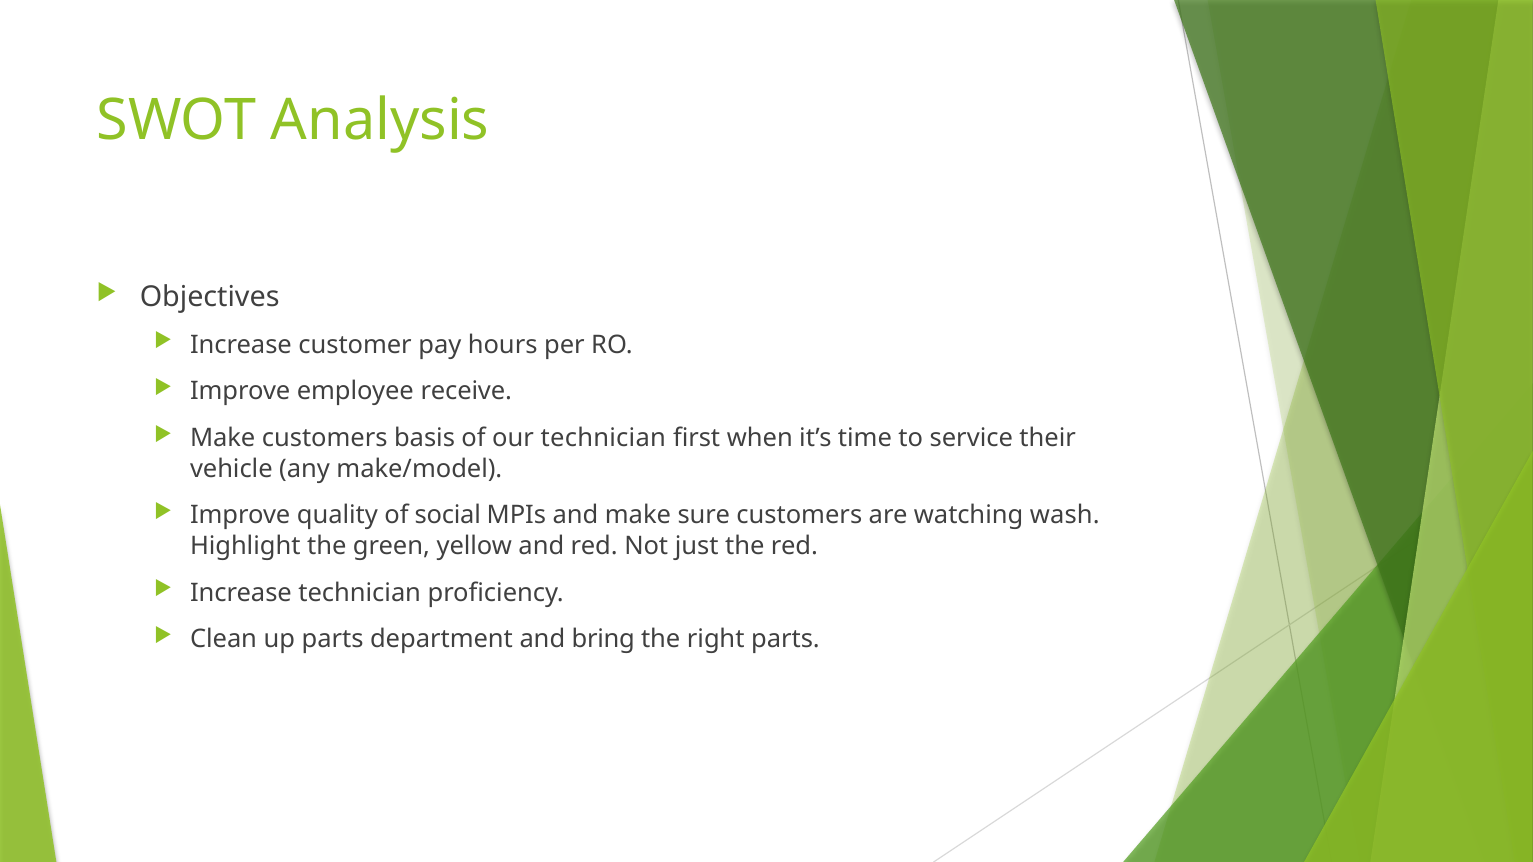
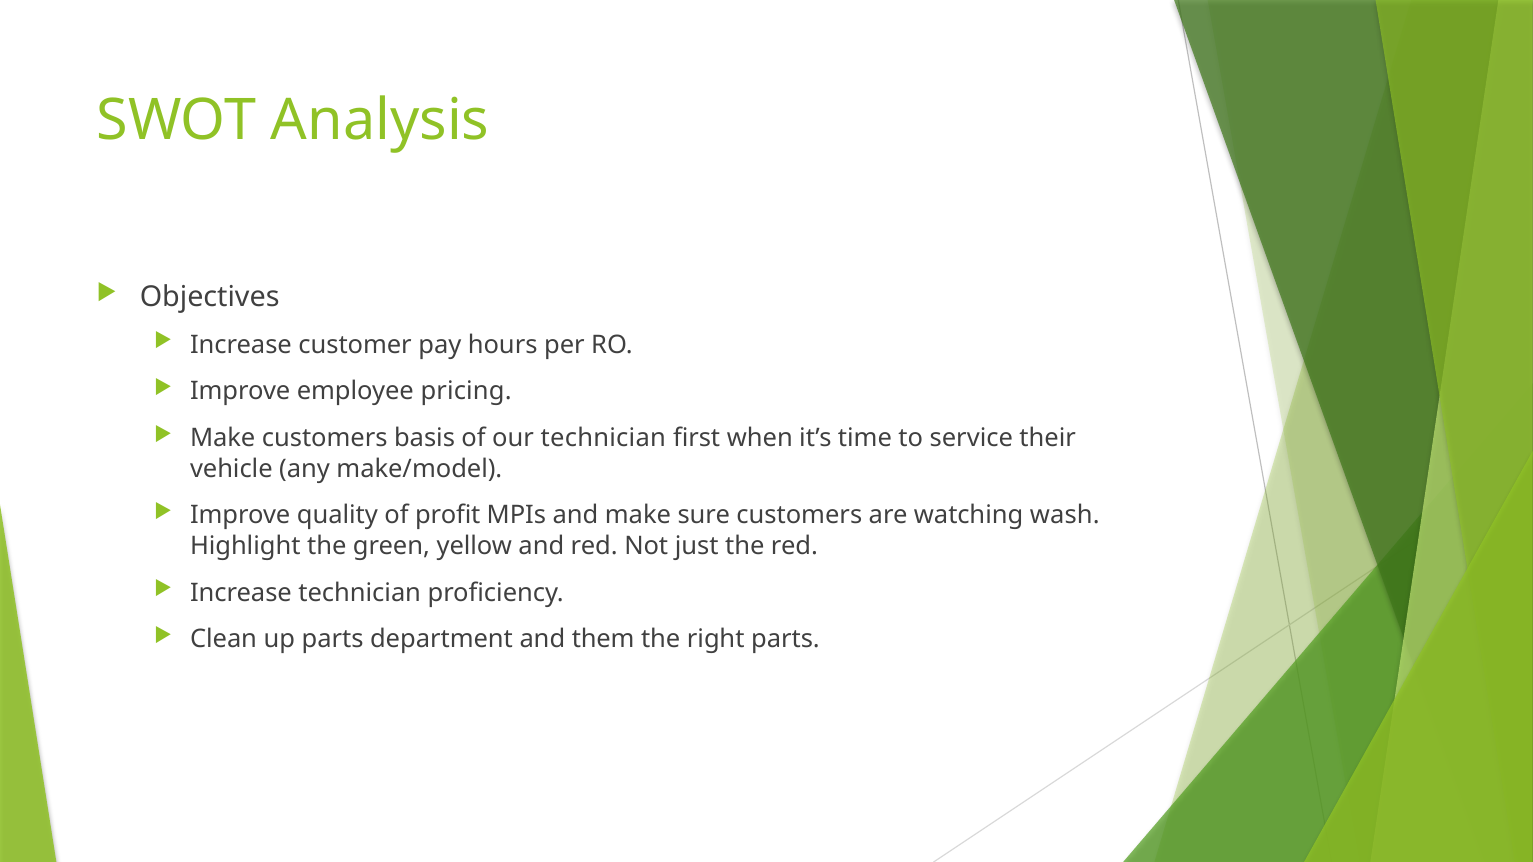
receive: receive -> pricing
social: social -> profit
bring: bring -> them
